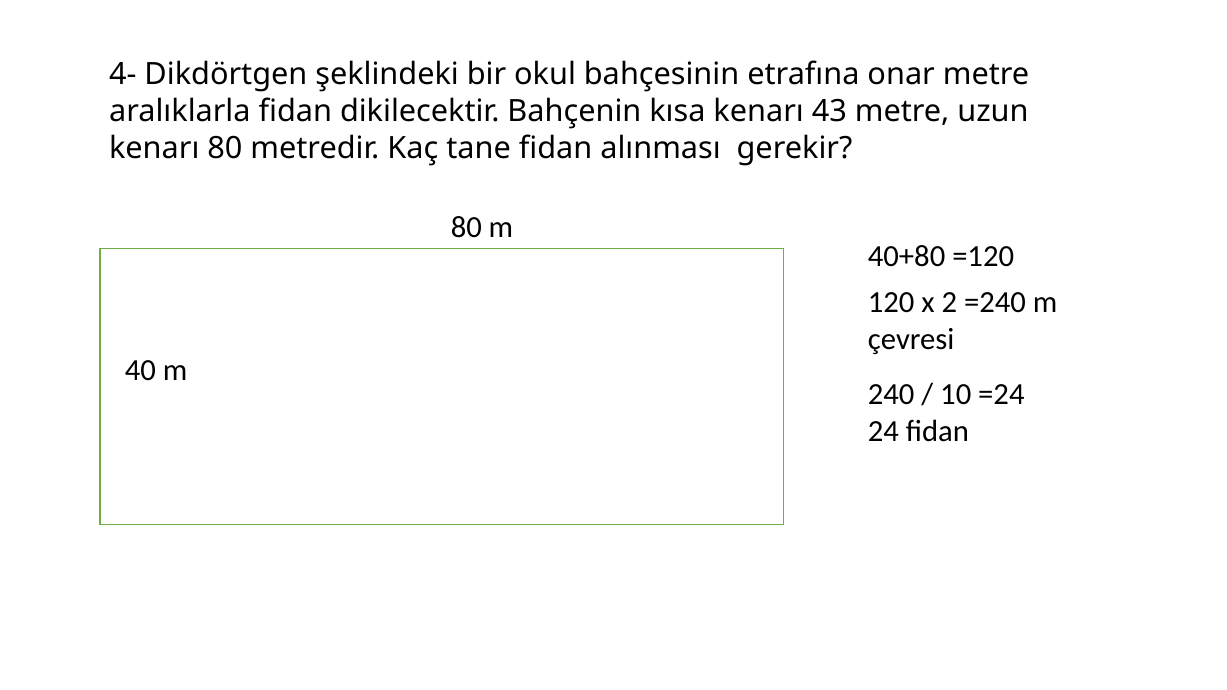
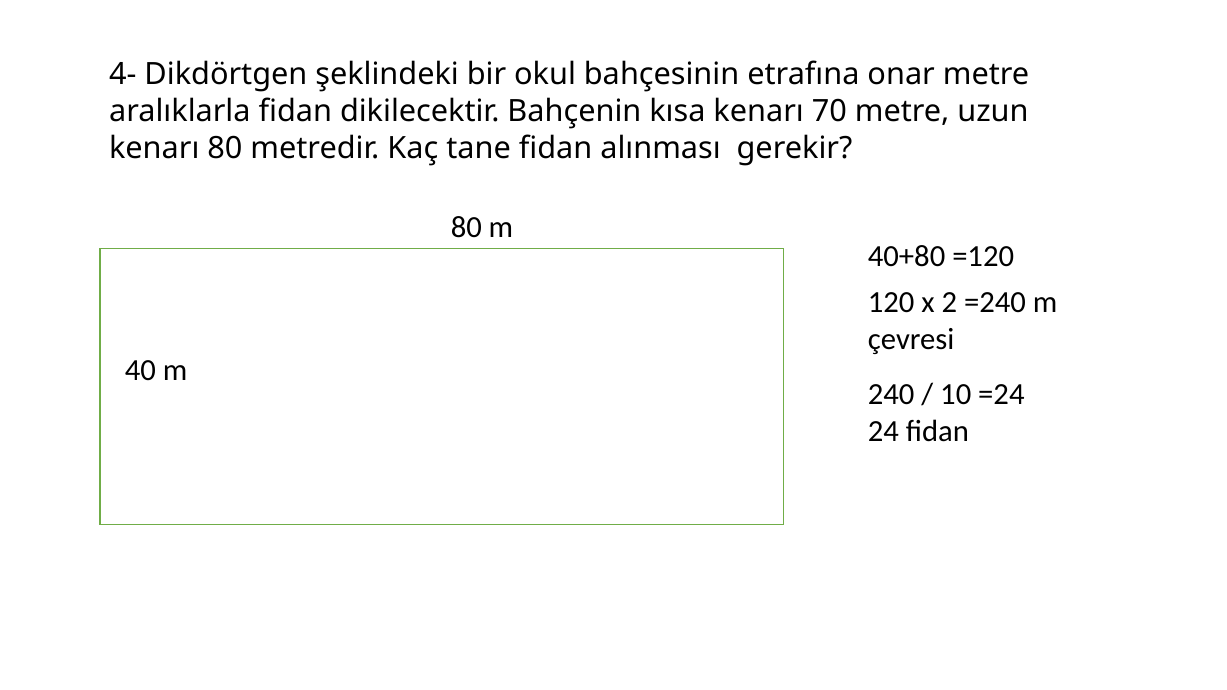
43: 43 -> 70
